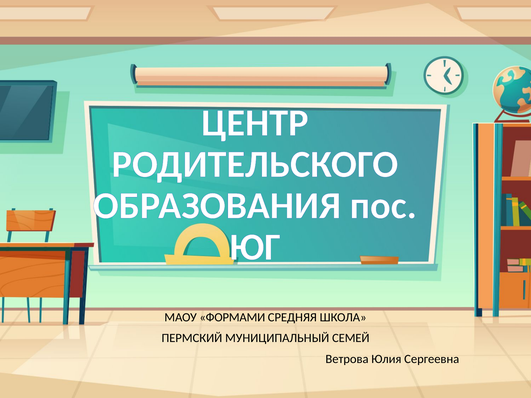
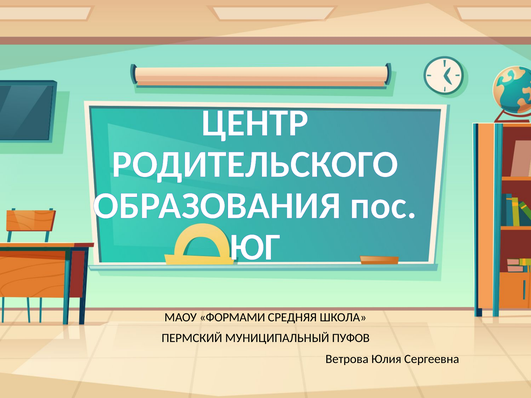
СЕМЕЙ: СЕМЕЙ -> ПУФОВ
